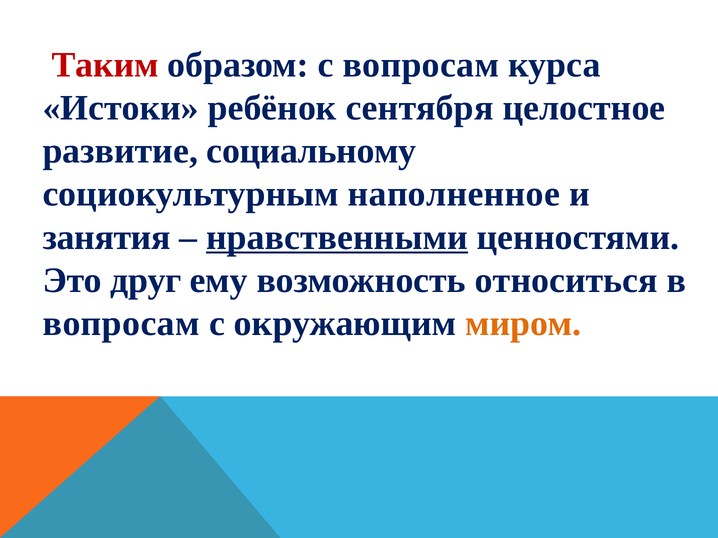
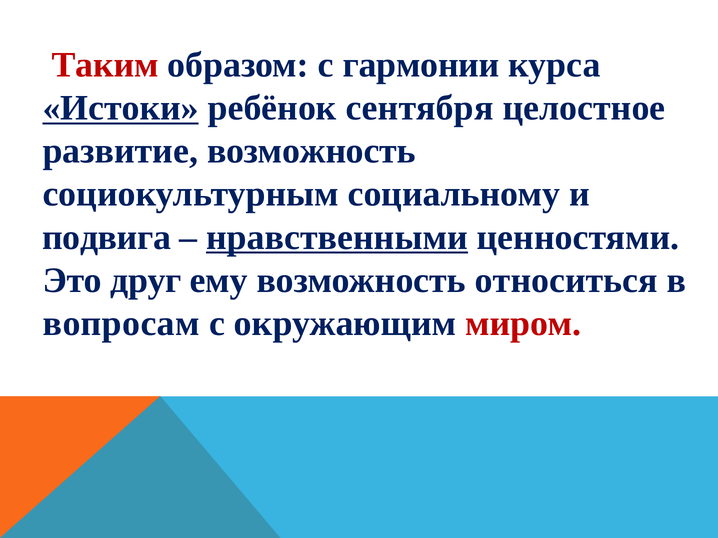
с вопросам: вопросам -> гармонии
Истоки underline: none -> present
развитие социальному: социальному -> возможность
наполненное: наполненное -> социальному
занятия: занятия -> подвига
миром colour: orange -> red
